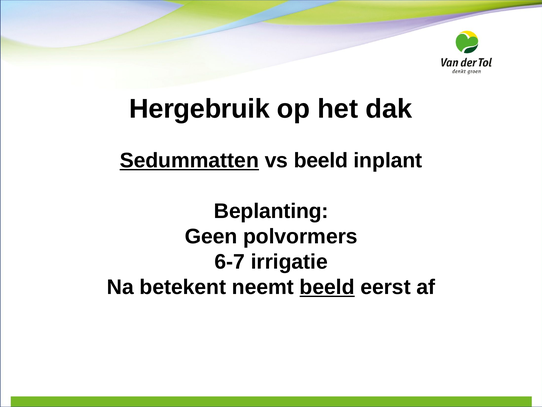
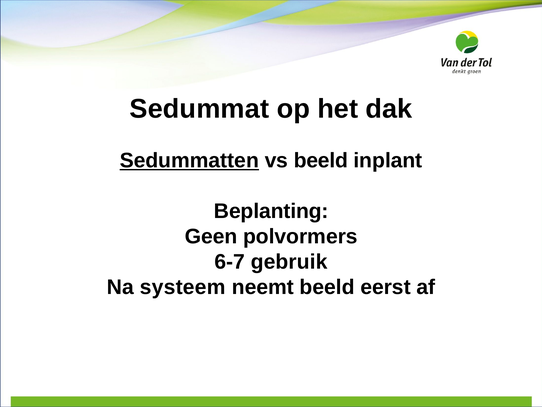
Hergebruik: Hergebruik -> Sedummat
irrigatie: irrigatie -> gebruik
betekent: betekent -> systeem
beeld at (327, 287) underline: present -> none
